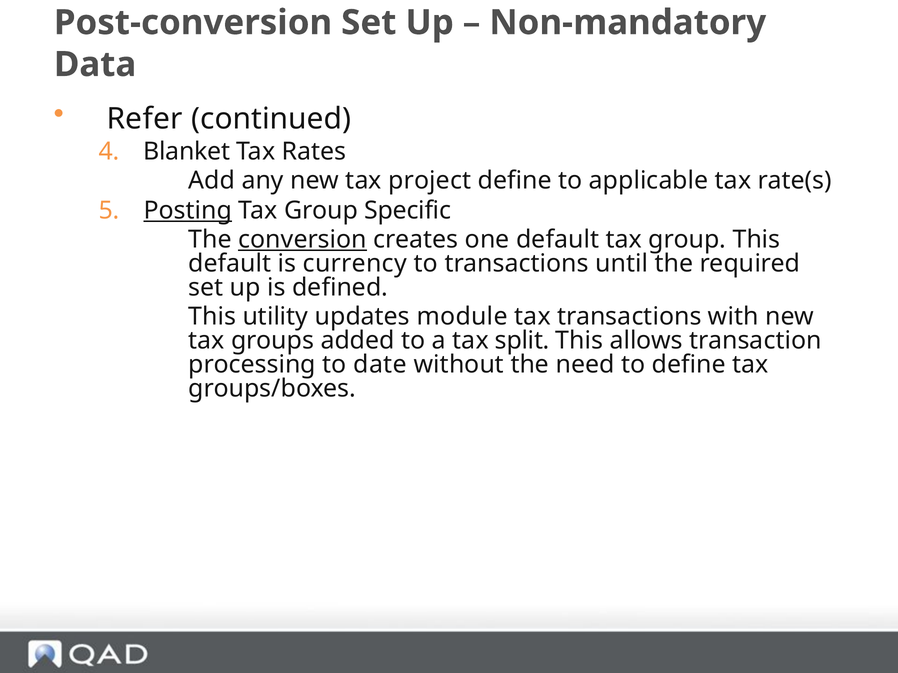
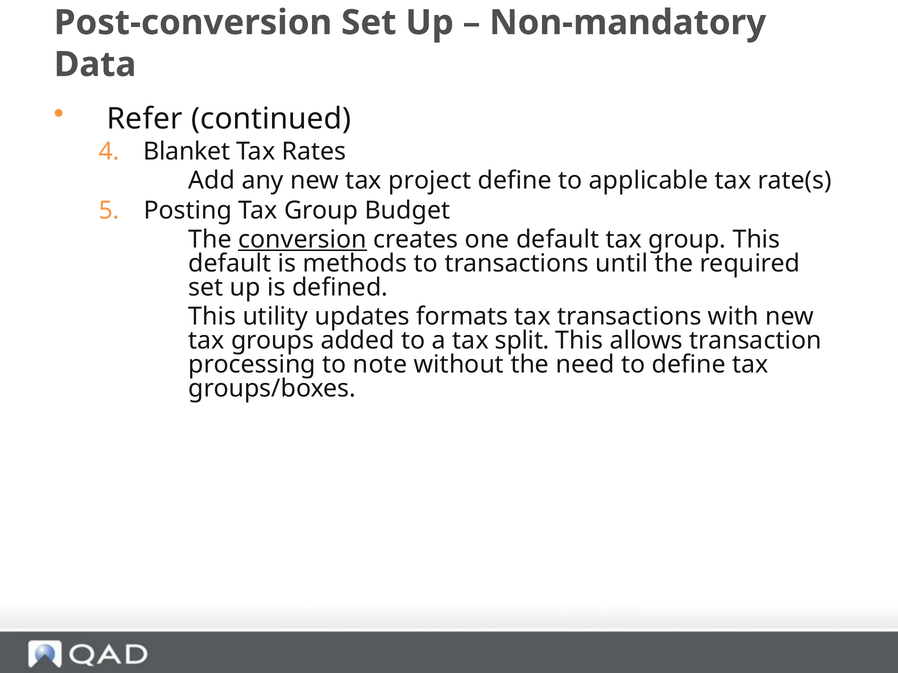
Posting underline: present -> none
Specific: Specific -> Budget
currency: currency -> methods
module: module -> formats
date: date -> note
